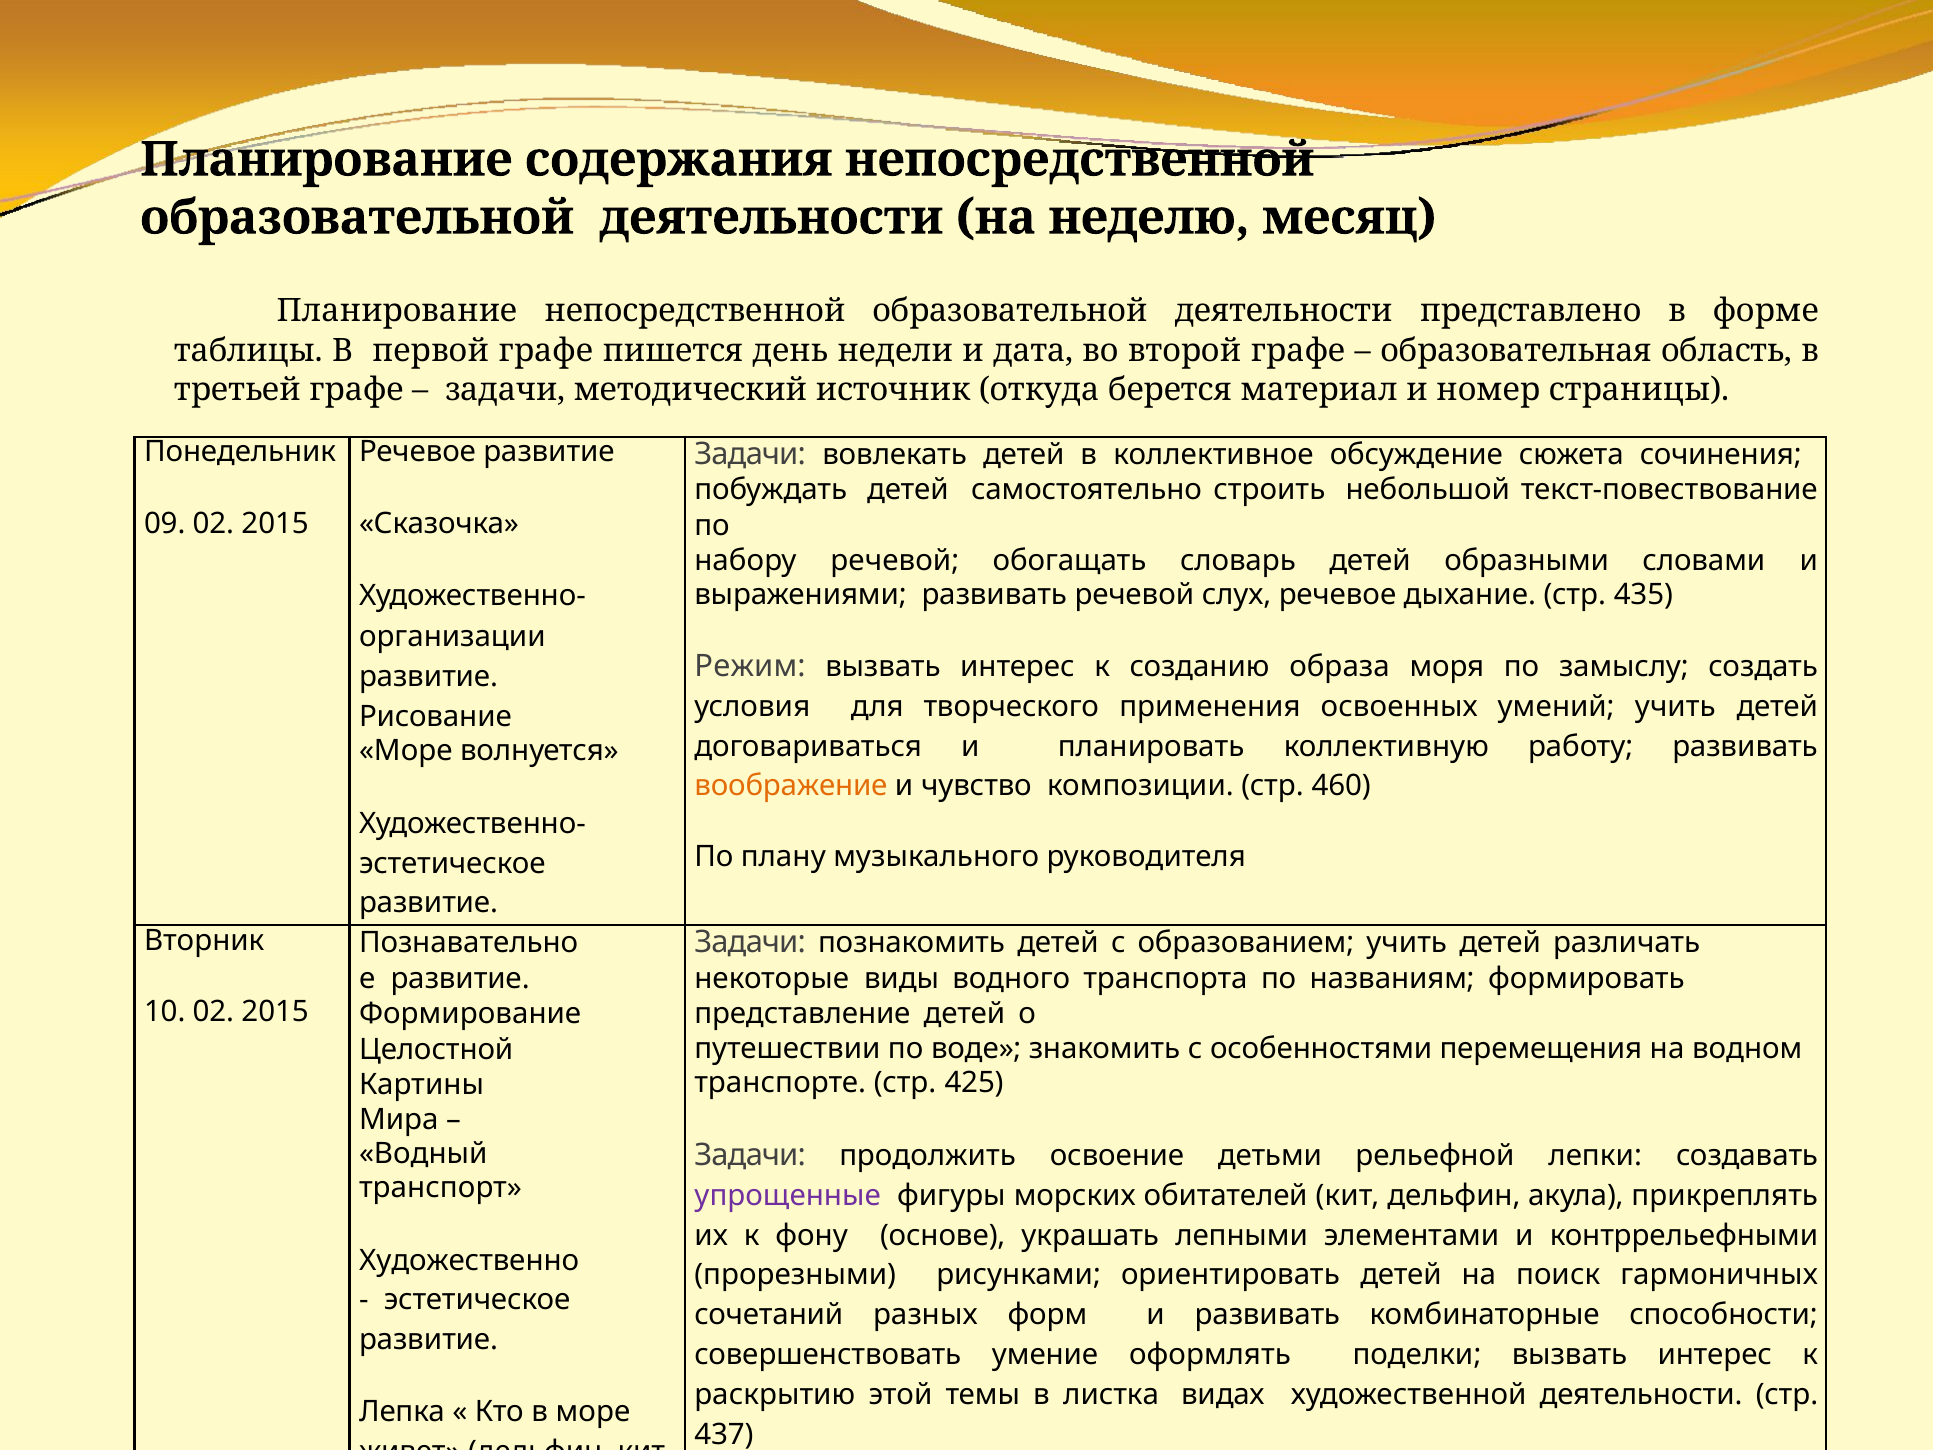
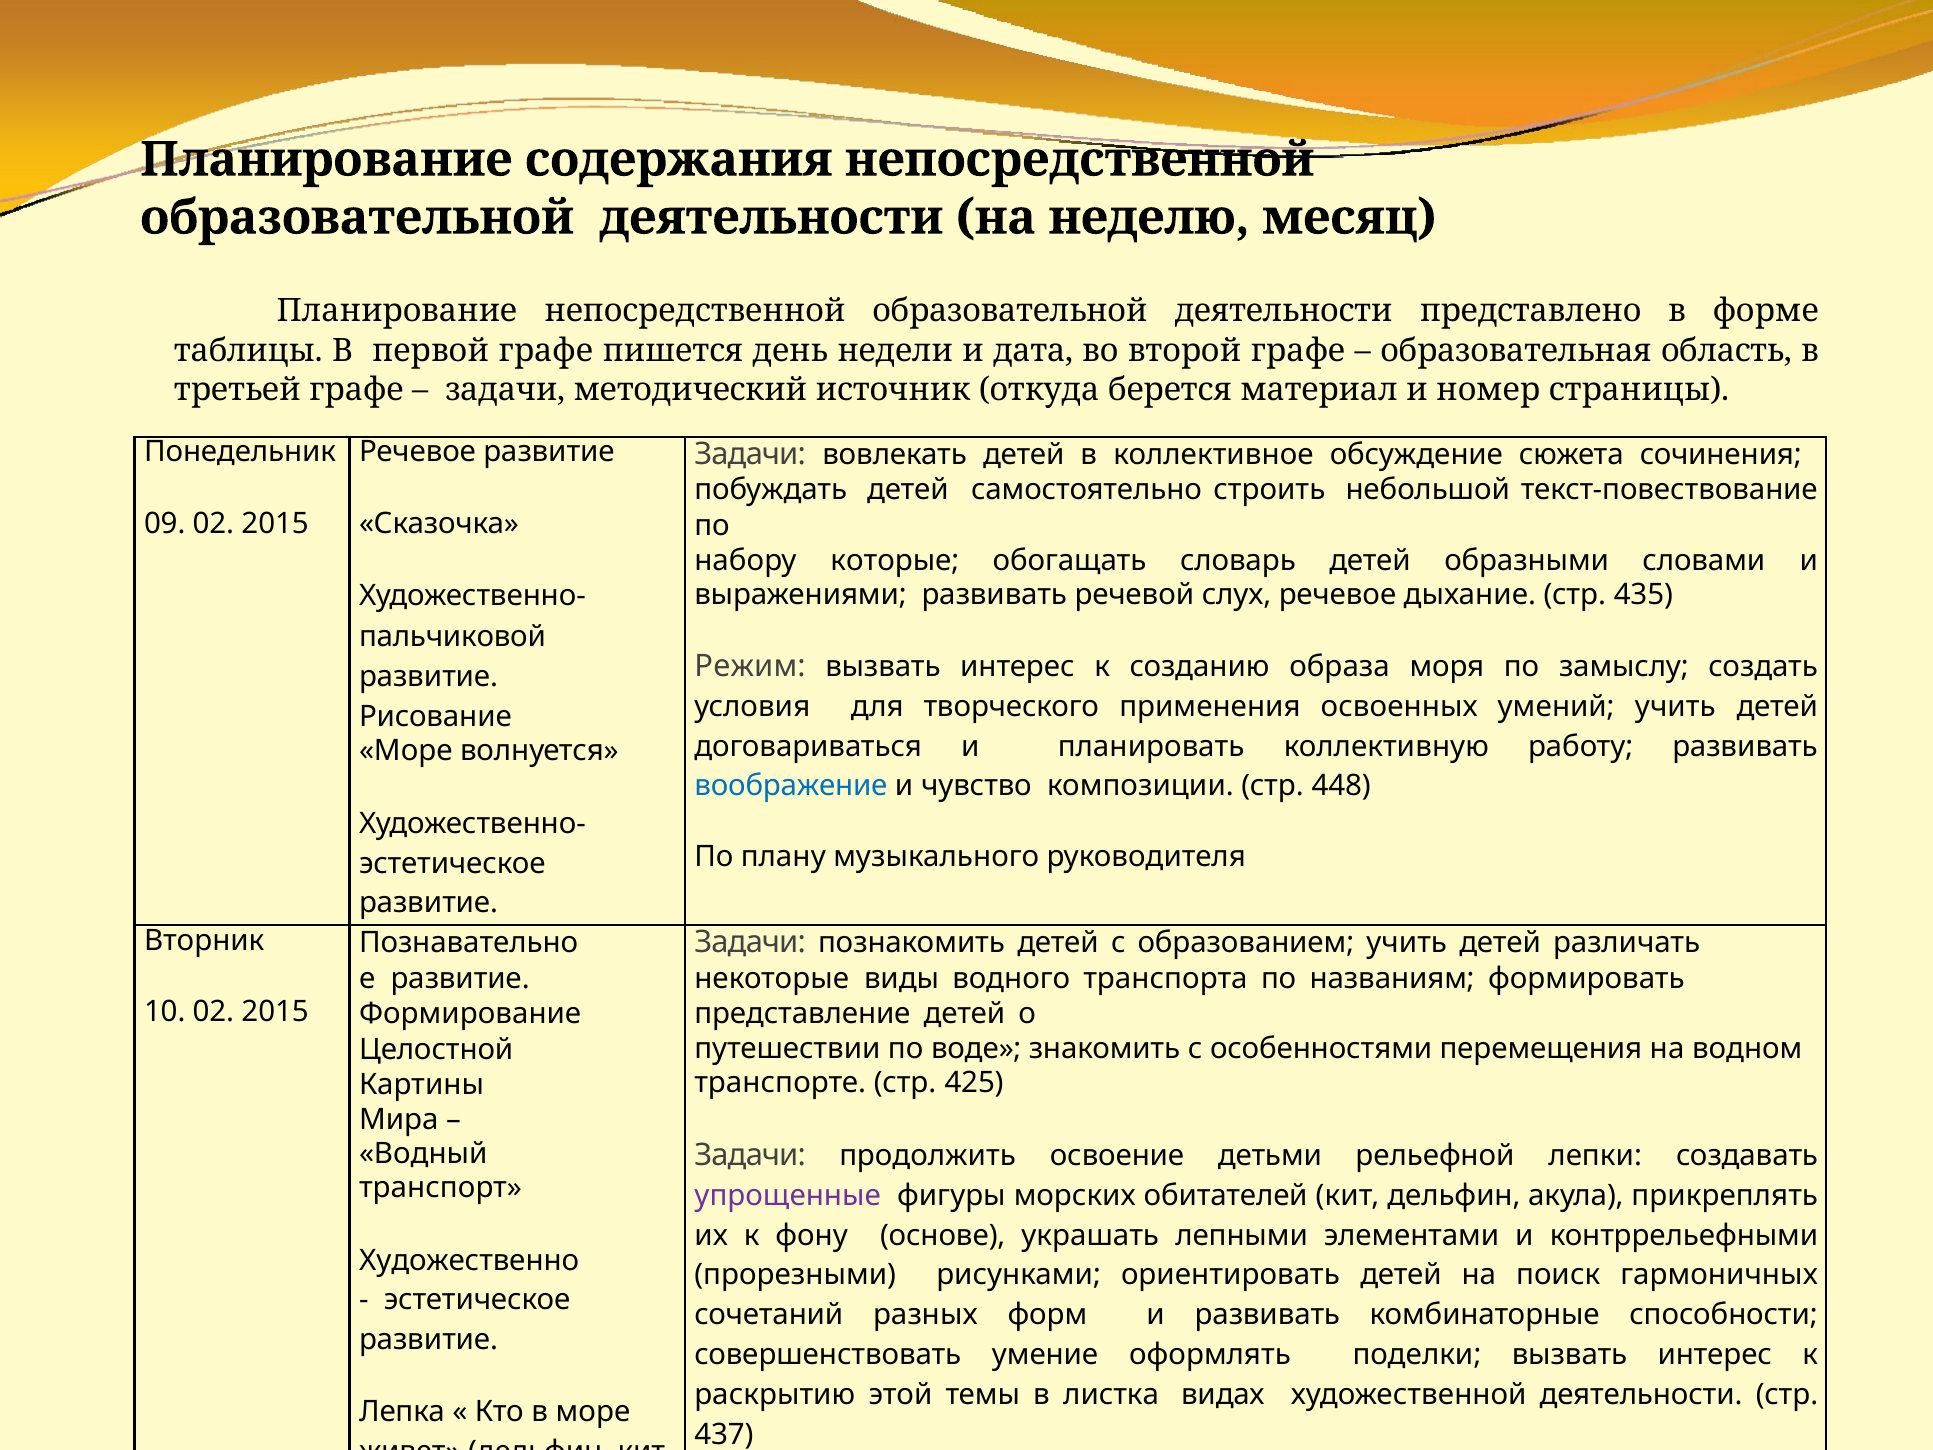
набору речевой: речевой -> которые
организации: организации -> пальчиковой
воображение colour: orange -> blue
460: 460 -> 448
